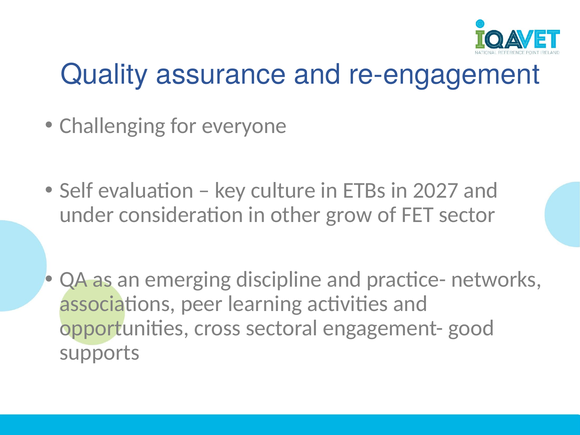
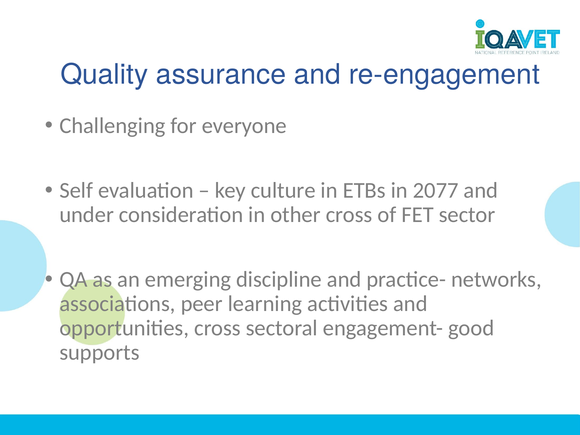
2027: 2027 -> 2077
other grow: grow -> cross
